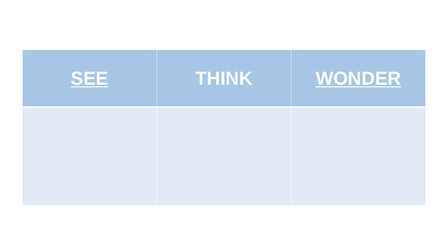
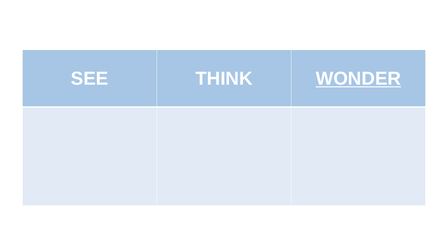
SEE underline: present -> none
